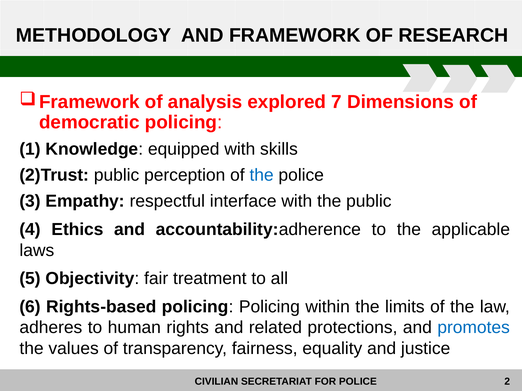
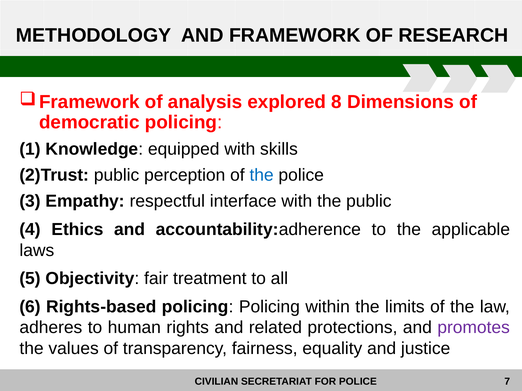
7: 7 -> 8
promotes colour: blue -> purple
2: 2 -> 7
